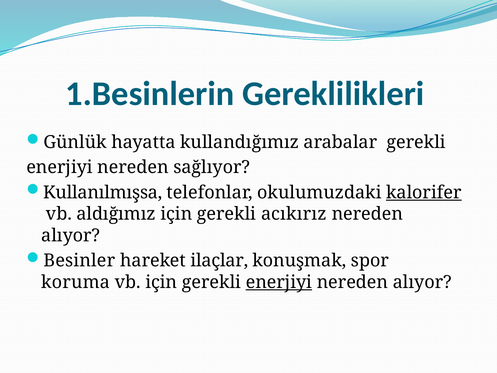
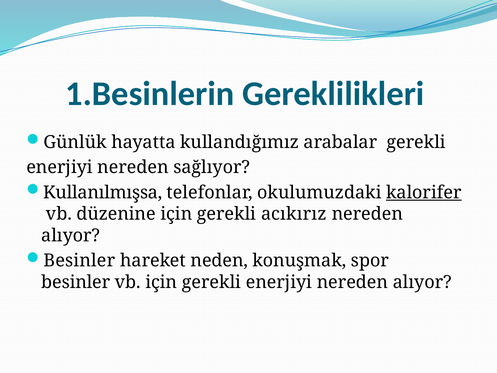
aldığımız: aldığımız -> düzenine
ilaçlar: ilaçlar -> neden
koruma at (76, 282): koruma -> besinler
enerjiyi at (279, 282) underline: present -> none
